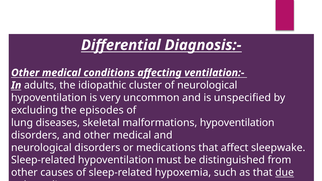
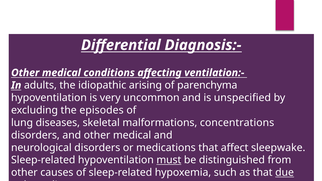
cluster: cluster -> arising
of neurological: neurological -> parenchyma
malformations hypoventilation: hypoventilation -> concentrations
must underline: none -> present
